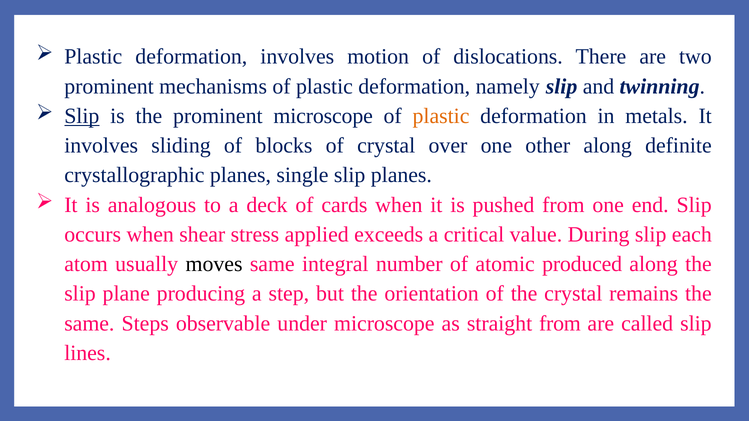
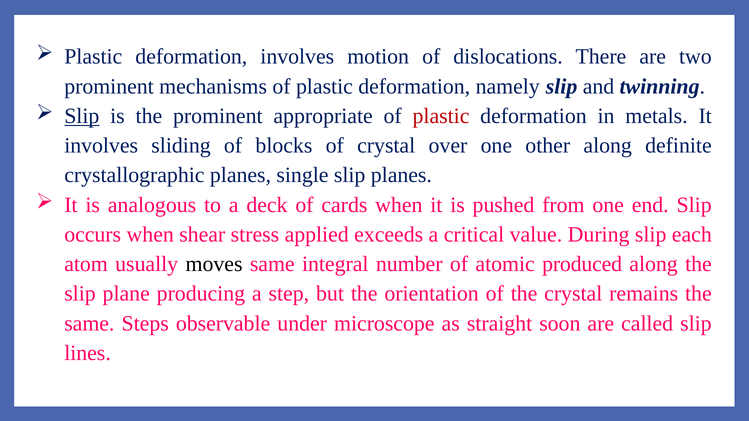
prominent microscope: microscope -> appropriate
plastic at (441, 116) colour: orange -> red
straight from: from -> soon
